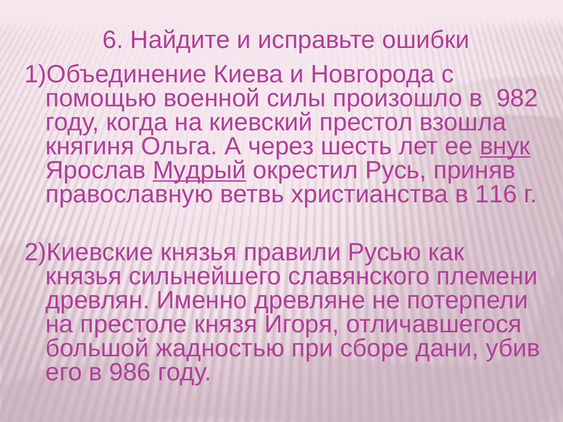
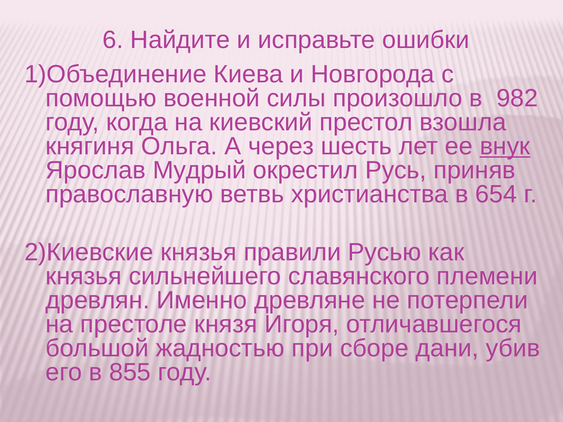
Мудрый underline: present -> none
116: 116 -> 654
986: 986 -> 855
